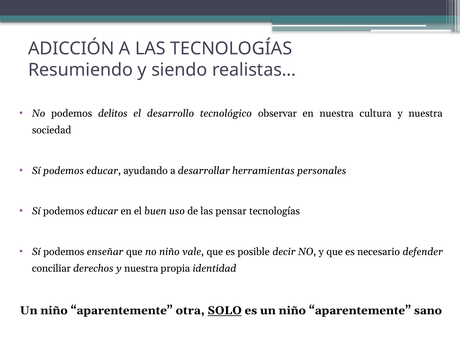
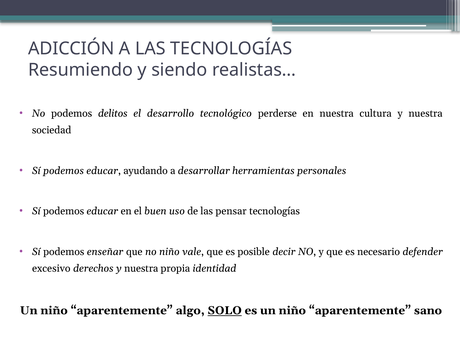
observar: observar -> perderse
conciliar: conciliar -> excesivo
otra: otra -> algo
